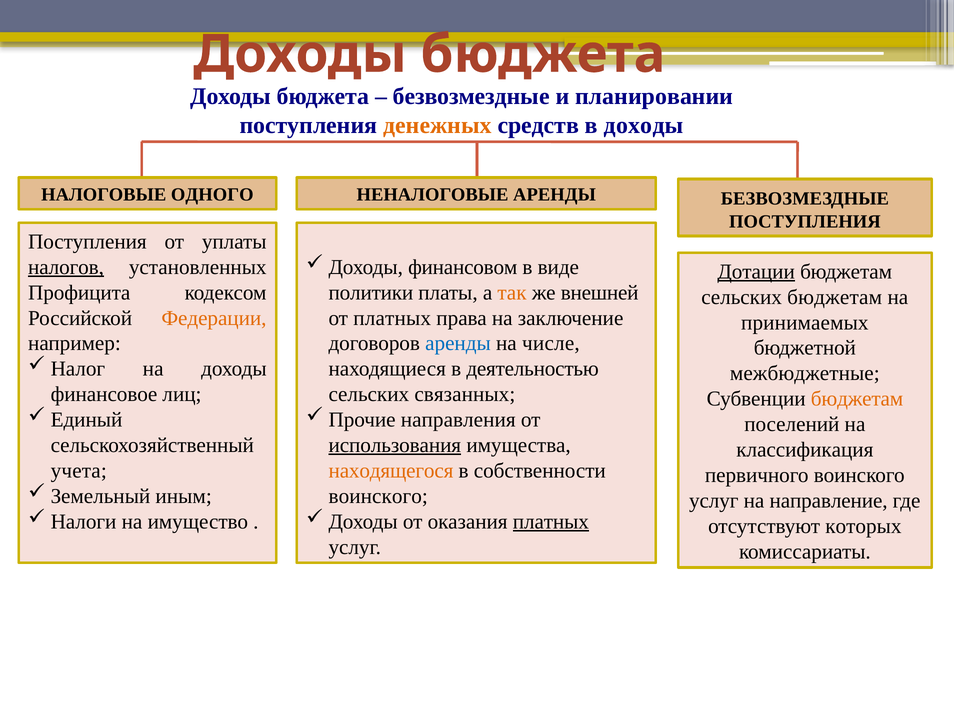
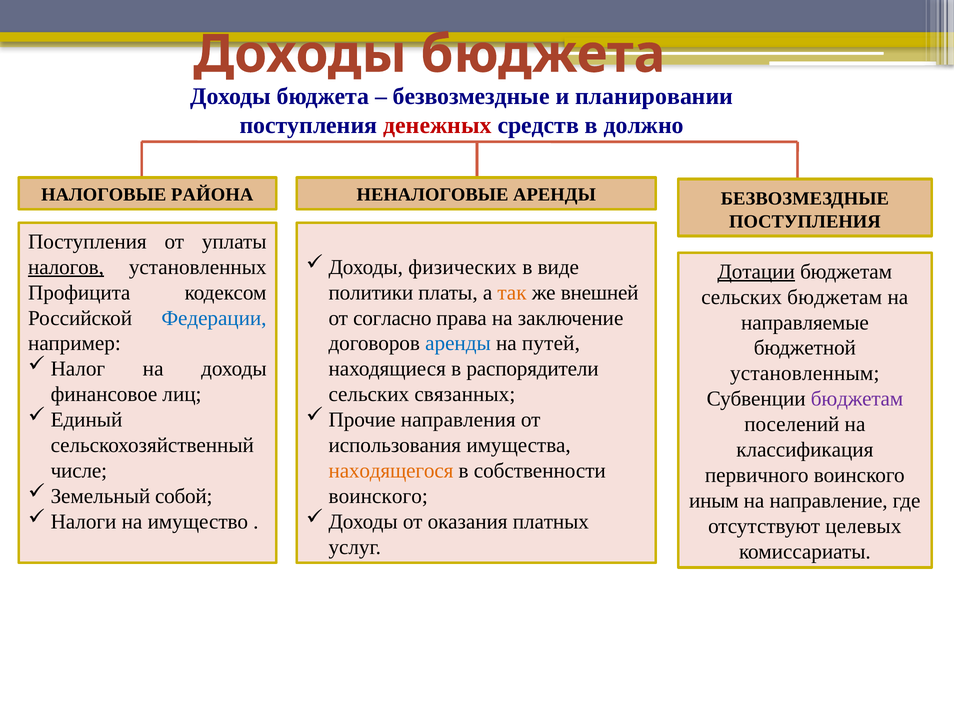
денежных colour: orange -> red
в доходы: доходы -> должно
ОДНОГО: ОДНОГО -> РАЙОНА
финансовом: финансовом -> физических
Федерации colour: orange -> blue
от платных: платных -> согласно
принимаемых: принимаемых -> направляемые
числе: числе -> путей
деятельностью: деятельностью -> распорядители
межбюджетные: межбюджетные -> установленным
бюджетам at (857, 399) colour: orange -> purple
использования underline: present -> none
учета: учета -> числе
иным: иным -> собой
услуг at (714, 500): услуг -> иным
платных at (551, 521) underline: present -> none
которых: которых -> целевых
